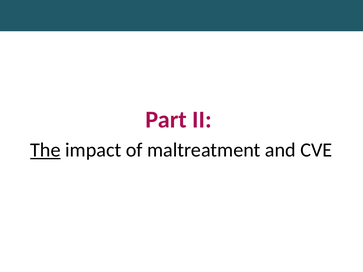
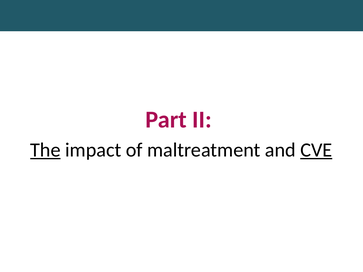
CVE underline: none -> present
